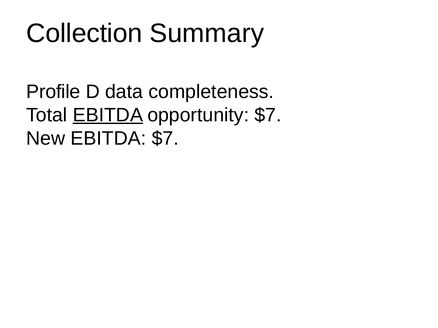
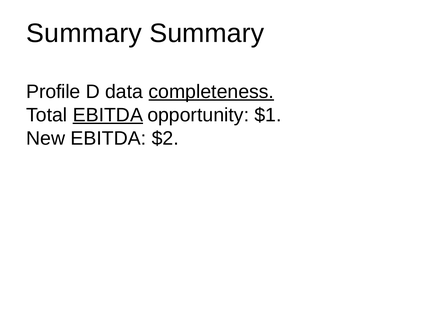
Collection at (84, 33): Collection -> Summary
completeness underline: none -> present
opportunity $7: $7 -> $1
EBITDA $7: $7 -> $2
